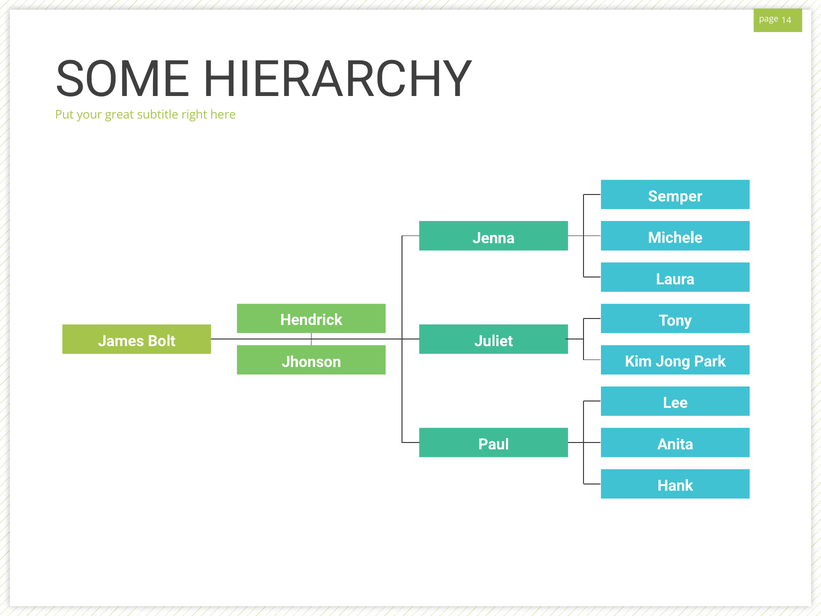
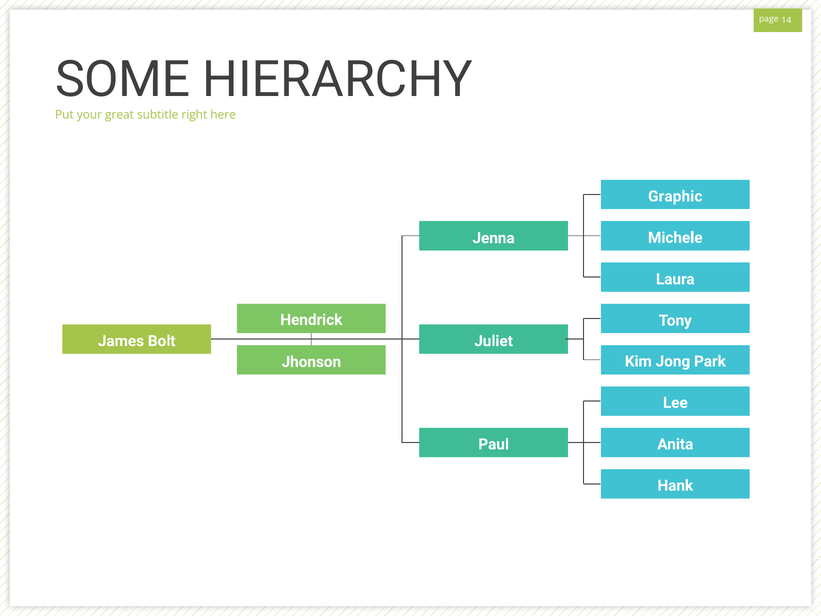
Semper: Semper -> Graphic
